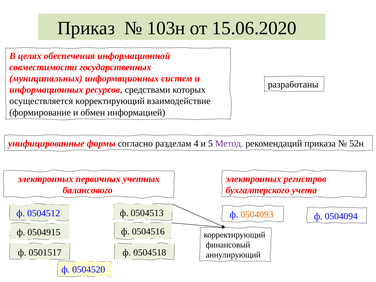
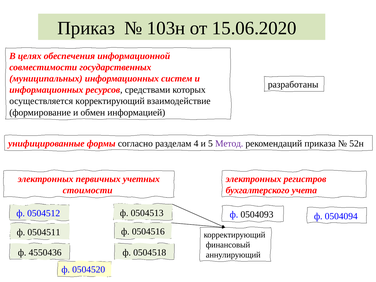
балансового: балансового -> стоимости
0504093 colour: orange -> black
0504915: 0504915 -> 0504511
0501517: 0501517 -> 4550436
